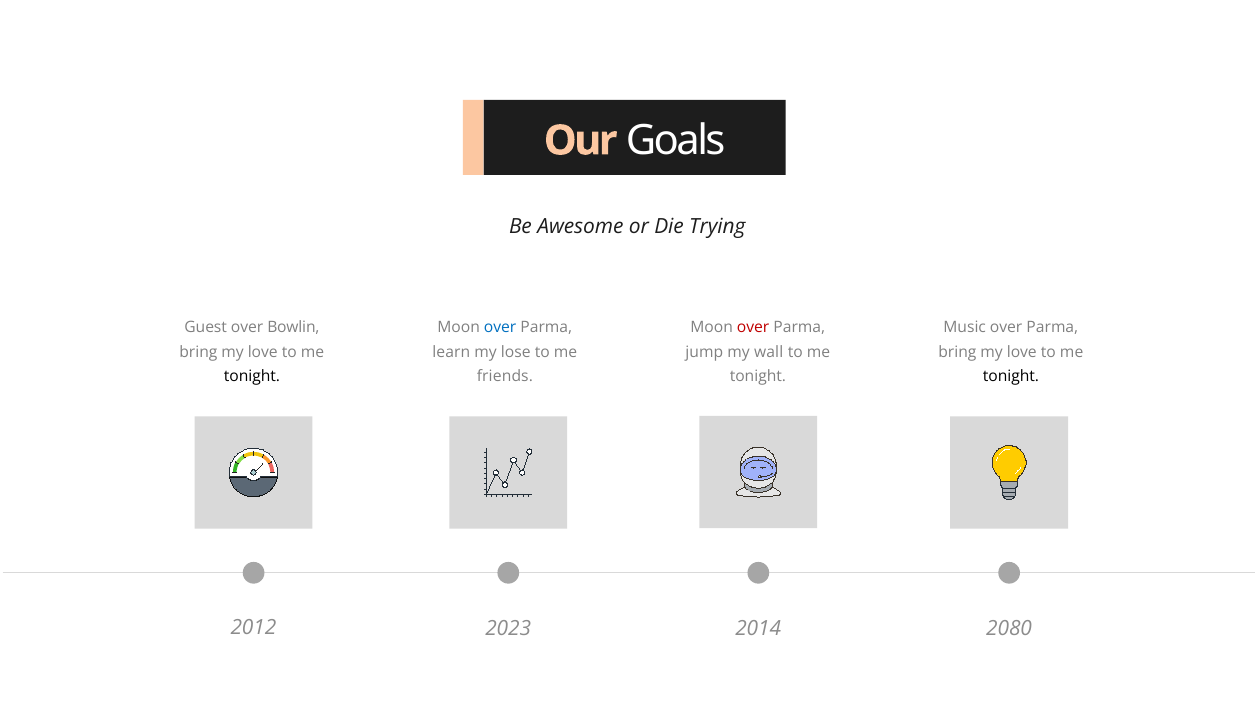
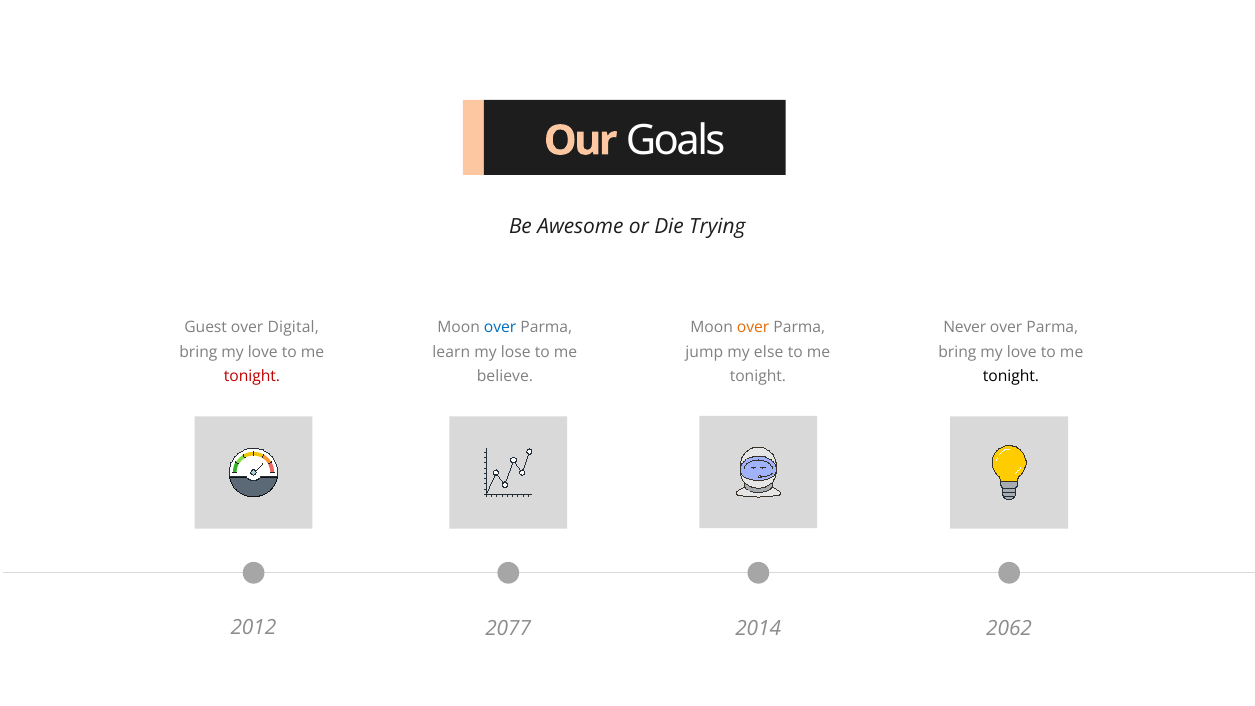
Bowlin: Bowlin -> Digital
over at (753, 327) colour: red -> orange
Music: Music -> Never
wall: wall -> else
tonight at (252, 376) colour: black -> red
friends: friends -> believe
2023: 2023 -> 2077
2080: 2080 -> 2062
